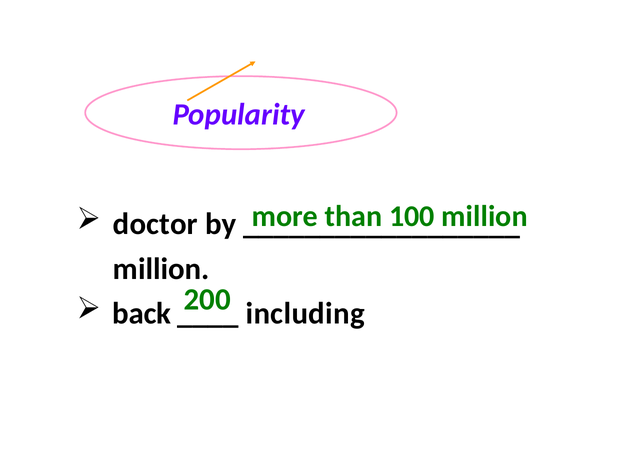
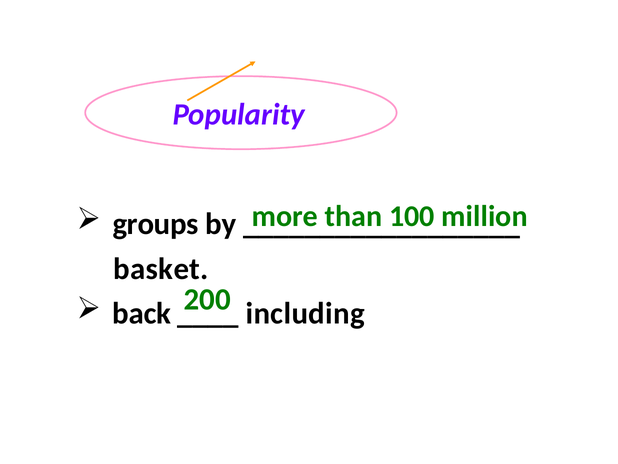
doctor: doctor -> groups
million at (161, 269): million -> basket
